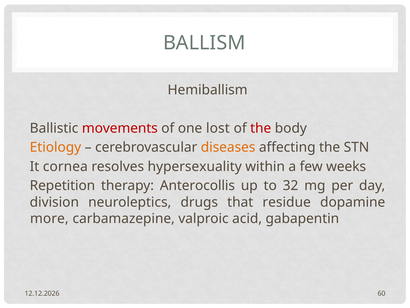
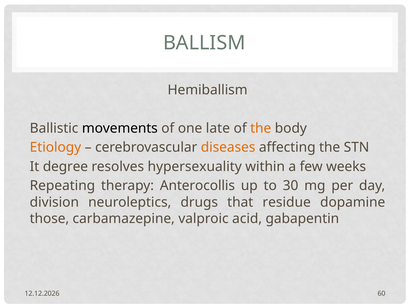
movements colour: red -> black
lost: lost -> late
the at (261, 128) colour: red -> orange
cornea: cornea -> degree
Repetition: Repetition -> Repeating
32: 32 -> 30
more: more -> those
